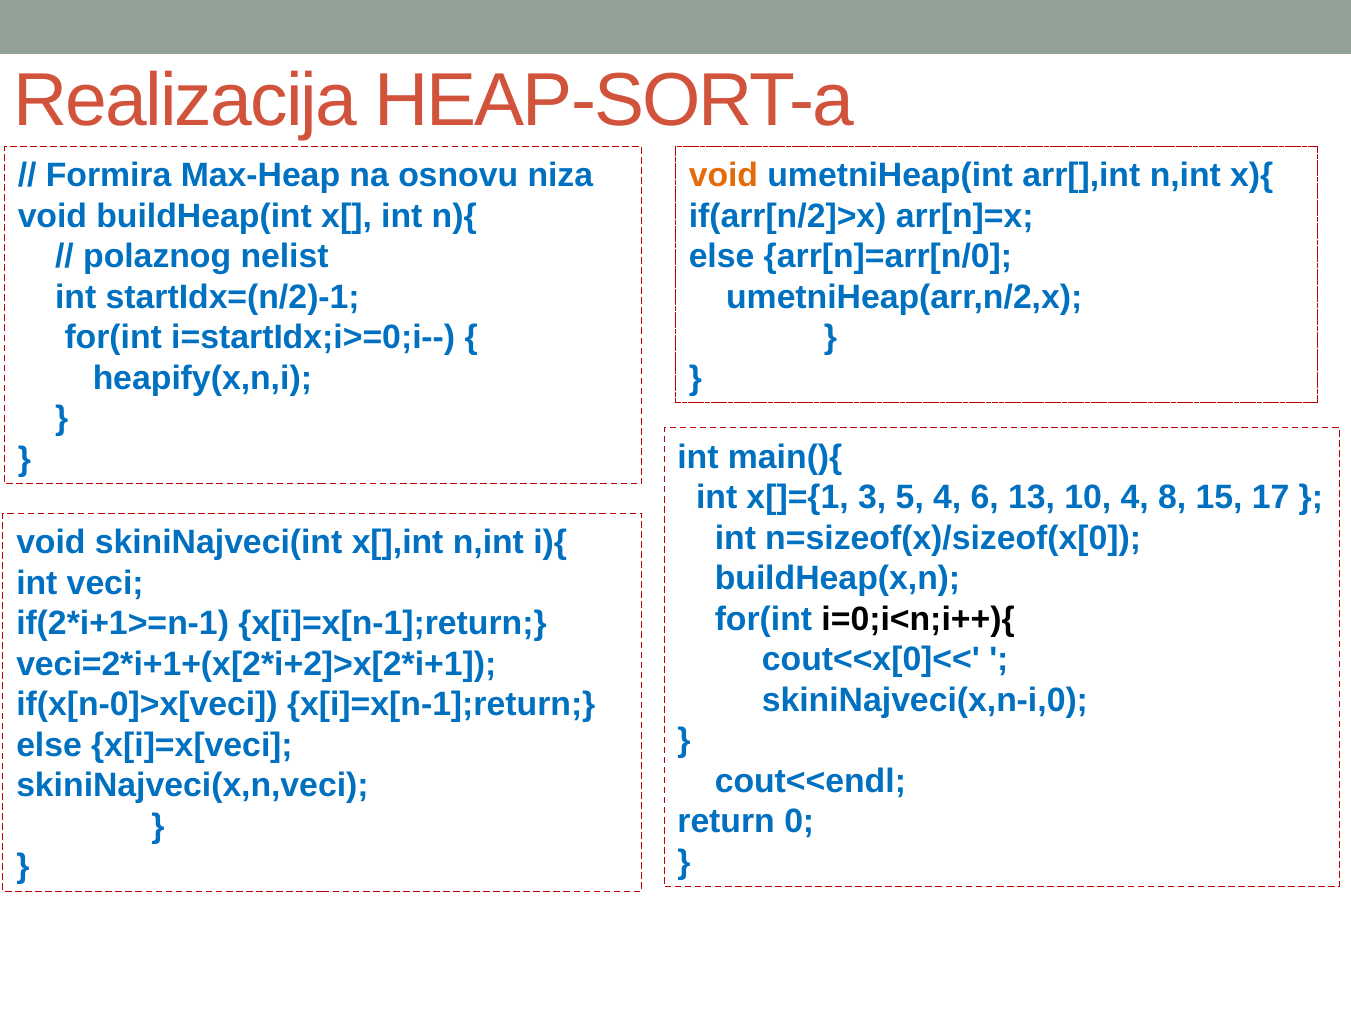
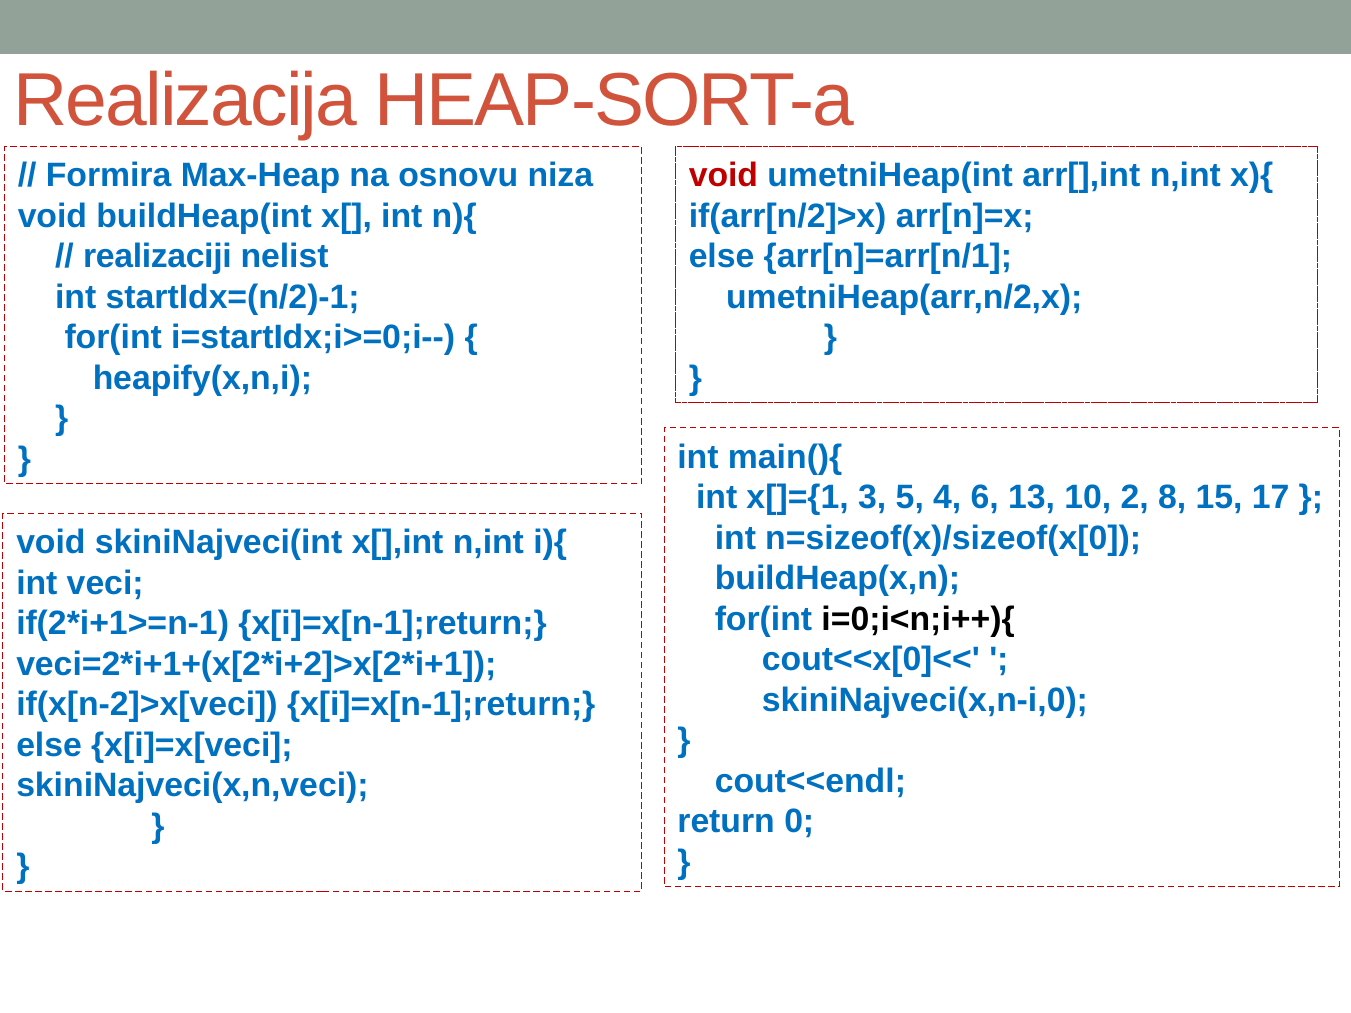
void at (723, 176) colour: orange -> red
polaznog: polaznog -> realizaciji
arr[n]=arr[n/0: arr[n]=arr[n/0 -> arr[n]=arr[n/1
10 4: 4 -> 2
if(x[n-0]>x[veci: if(x[n-0]>x[veci -> if(x[n-2]>x[veci
